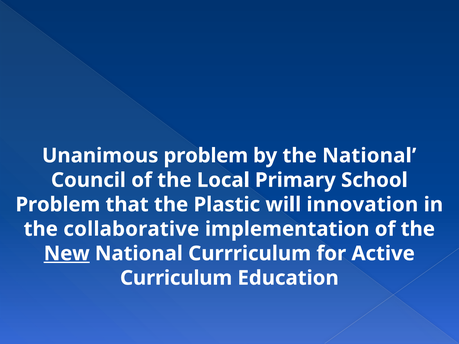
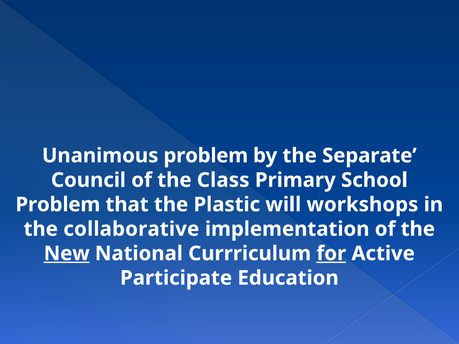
the National: National -> Separate
Local: Local -> Class
innovation: innovation -> workshops
for underline: none -> present
Curriculum: Curriculum -> Participate
